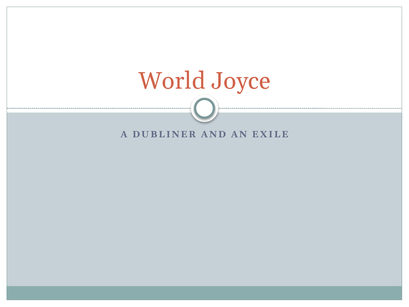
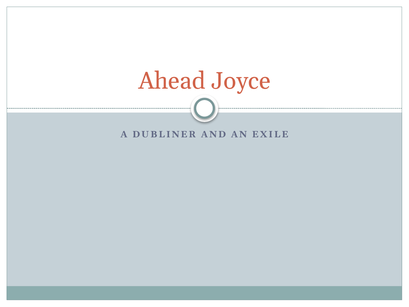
World: World -> Ahead
